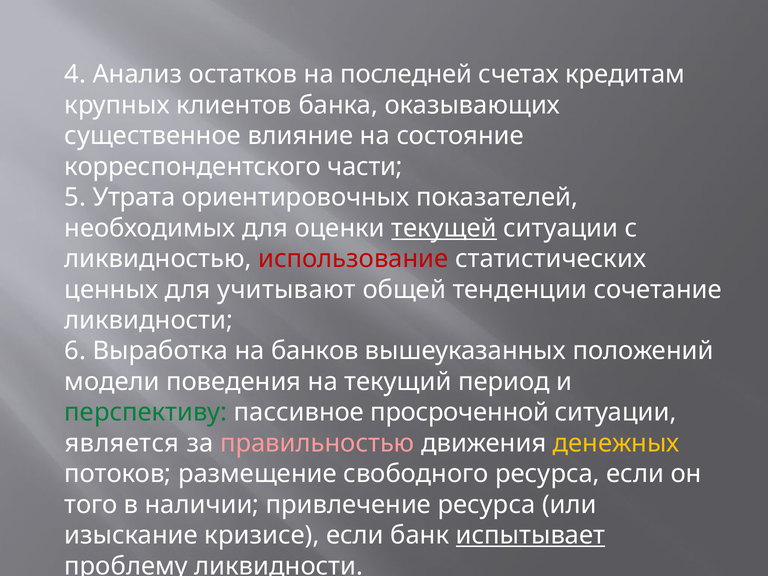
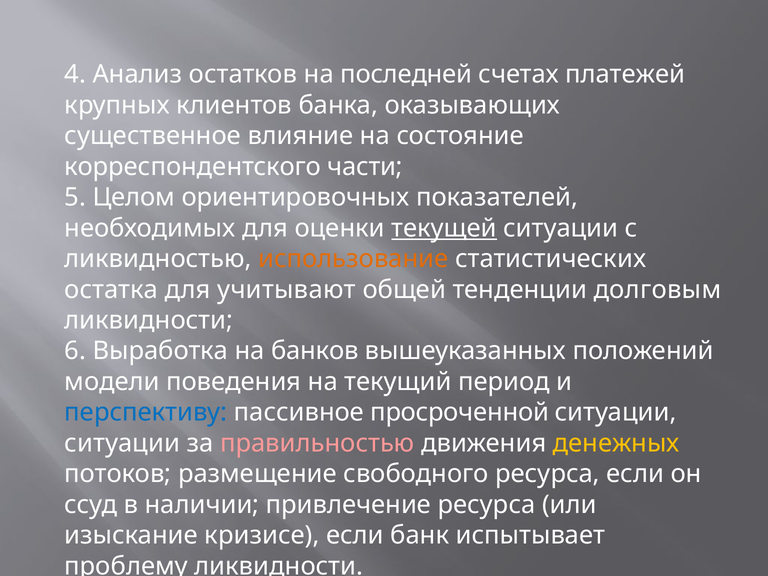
кредитам: кредитам -> платежей
Утрата: Утрата -> Целом
использование colour: red -> orange
ценных: ценных -> остатка
сочетание: сочетание -> долговым
перспективу colour: green -> blue
является at (122, 443): является -> ситуации
того: того -> ссуд
испытывает underline: present -> none
